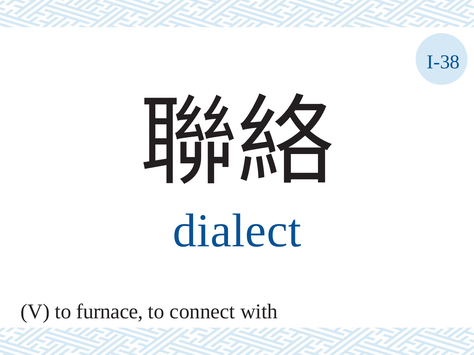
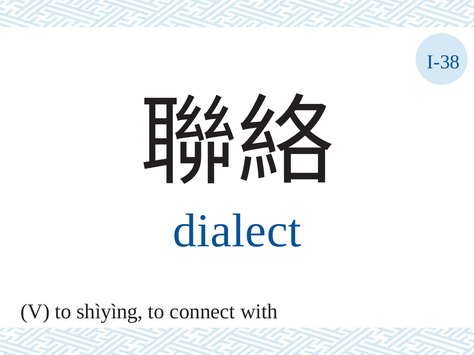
furnace: furnace -> shìyìng
